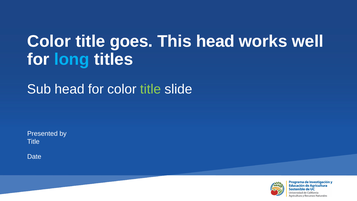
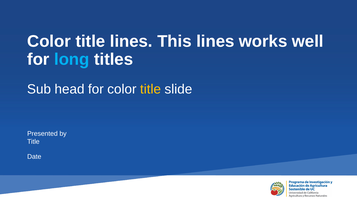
title goes: goes -> lines
This head: head -> lines
title at (151, 89) colour: light green -> yellow
